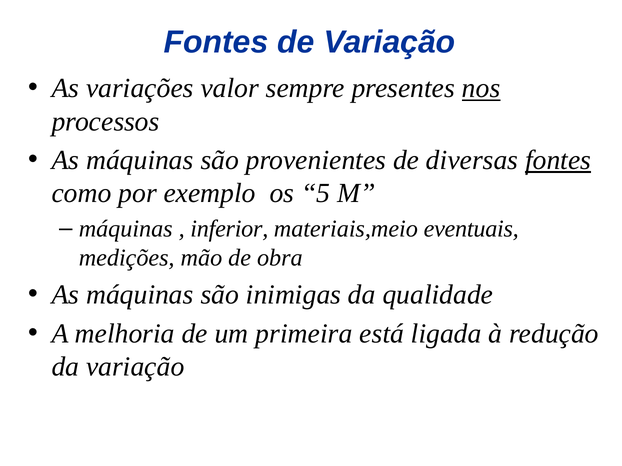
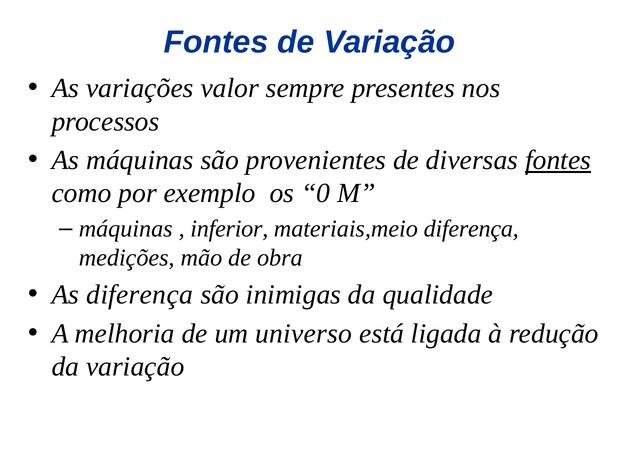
nos underline: present -> none
5: 5 -> 0
materiais,meio eventuais: eventuais -> diferença
máquinas at (140, 295): máquinas -> diferença
primeira: primeira -> universo
